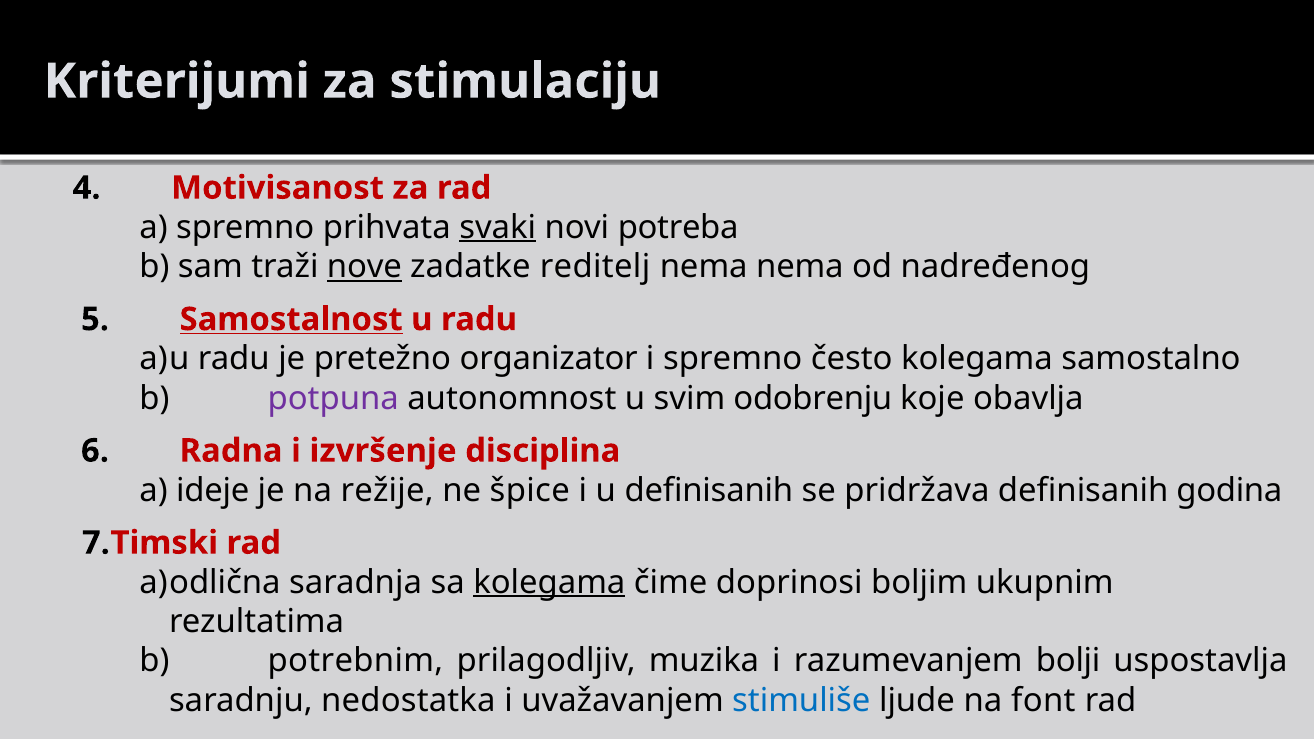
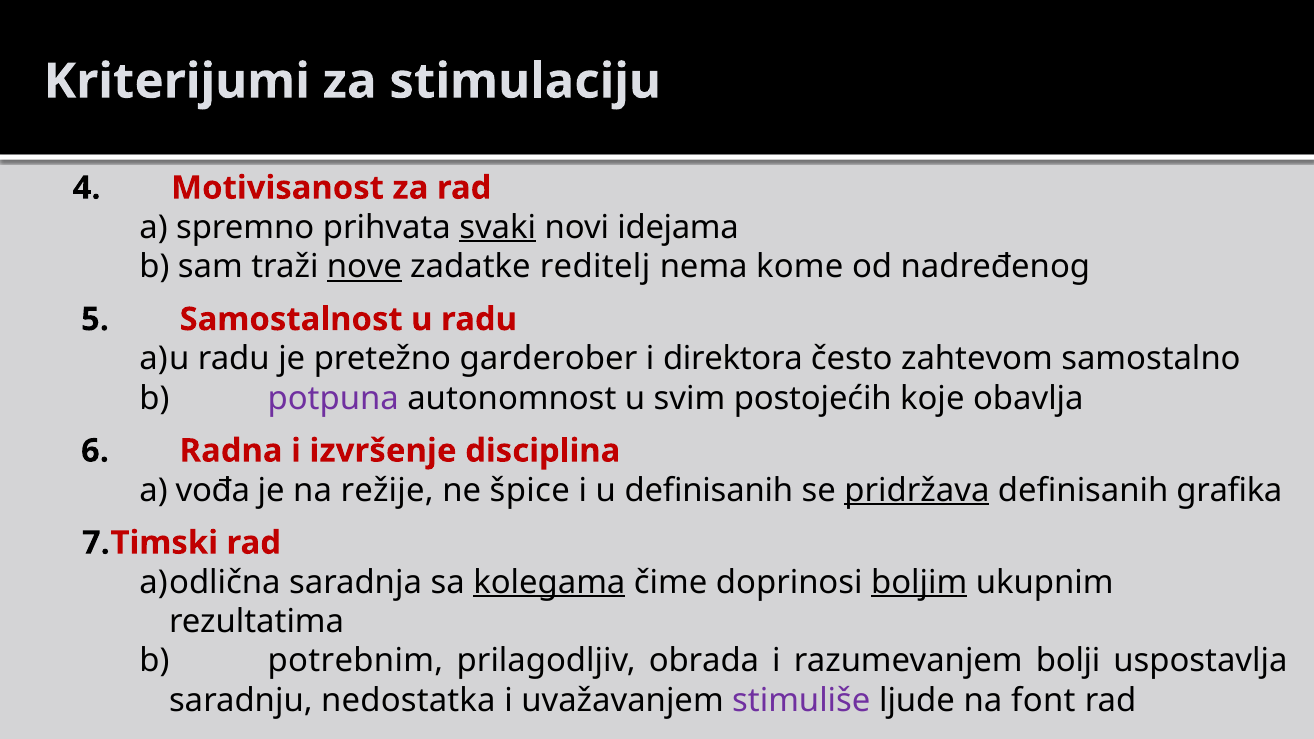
potreba: potreba -> idejama
nema nema: nema -> kome
Samostalnost underline: present -> none
organizator: organizator -> garderober
i spremno: spremno -> direktora
često kolegama: kolegama -> zahtevom
odobrenju: odobrenju -> postojećih
ideje: ideje -> vođa
pridržava underline: none -> present
godina: godina -> grafika
boljim underline: none -> present
muzika: muzika -> obrada
stimuliše colour: blue -> purple
